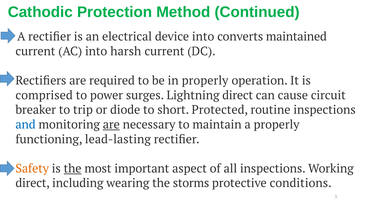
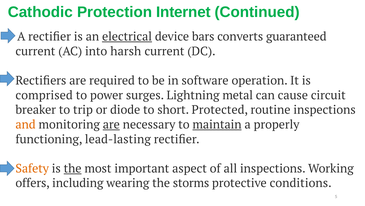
Method: Method -> Internet
electrical underline: none -> present
device into: into -> bars
maintained: maintained -> guaranteed
in properly: properly -> software
Lightning direct: direct -> metal
and colour: blue -> orange
maintain underline: none -> present
direct at (33, 183): direct -> offers
